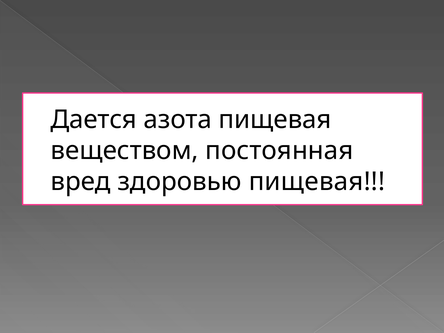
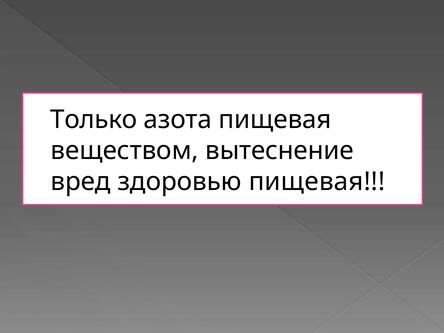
Дается: Дается -> Только
постоянная: постоянная -> вытеснение
